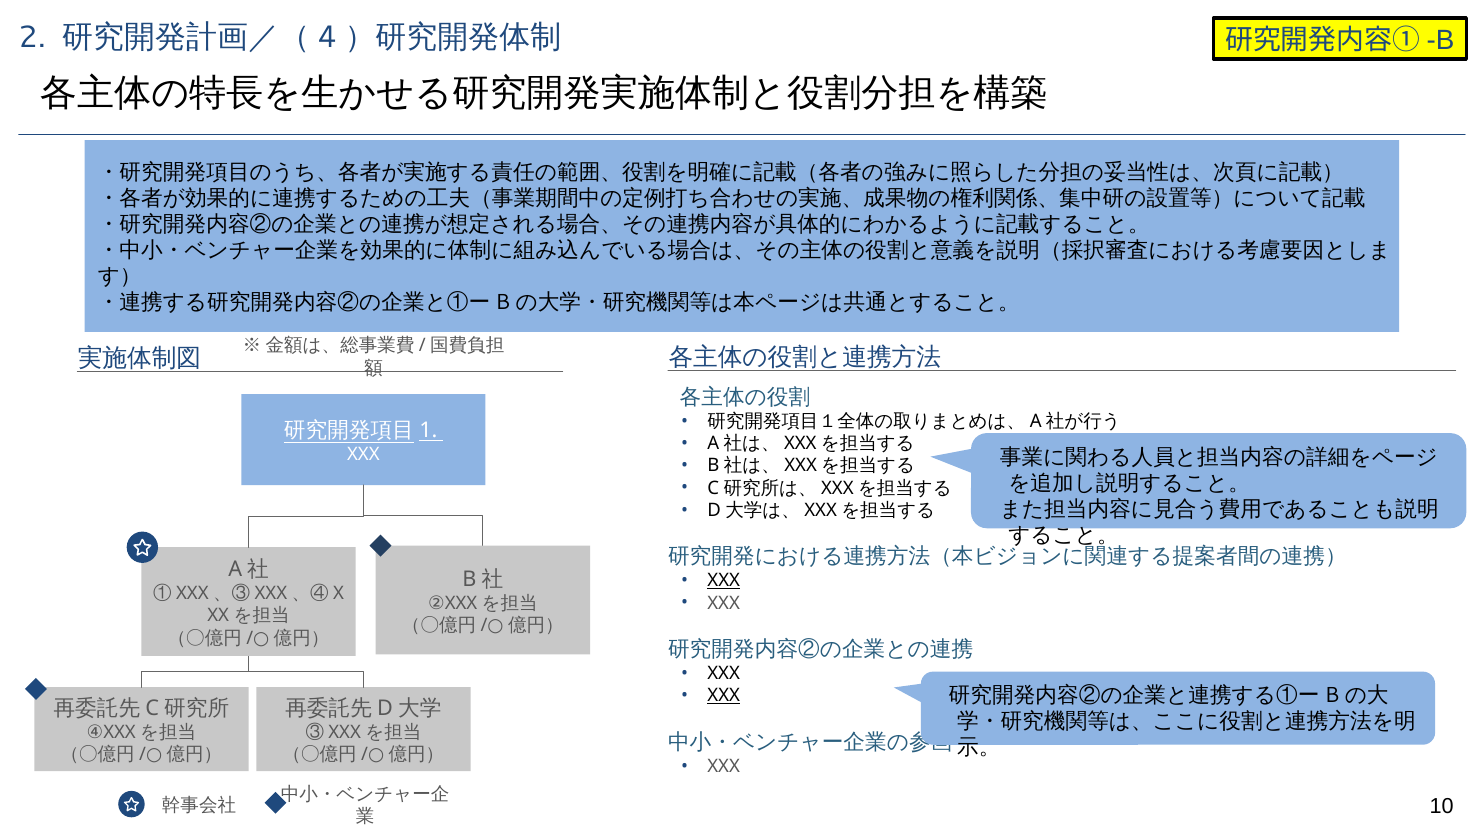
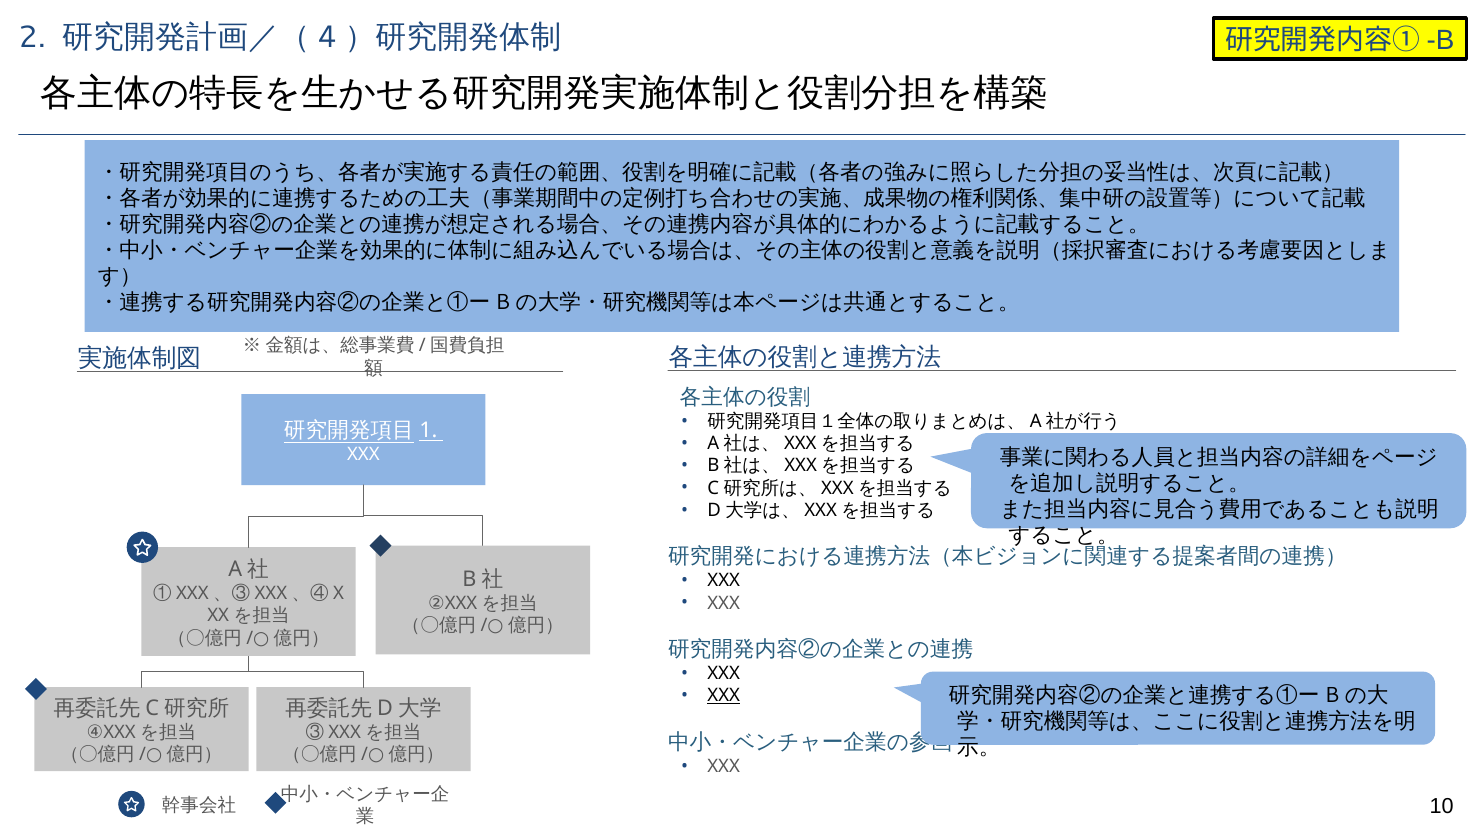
XXX at (724, 581) underline: present -> none
